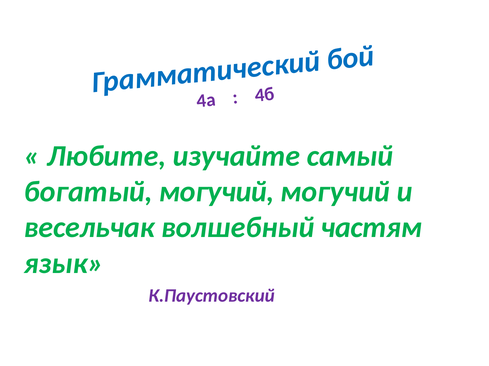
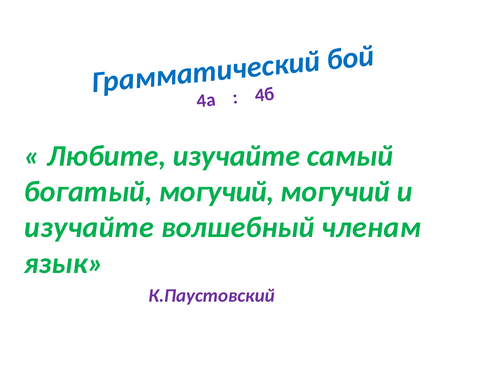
весельчак at (89, 228): весельчак -> изучайте
частям: частям -> членам
